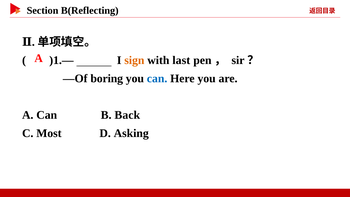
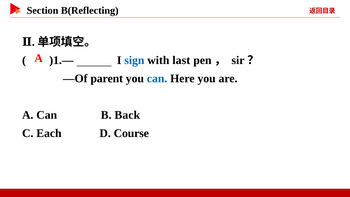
sign colour: orange -> blue
boring: boring -> parent
Most: Most -> Each
Asking: Asking -> Course
